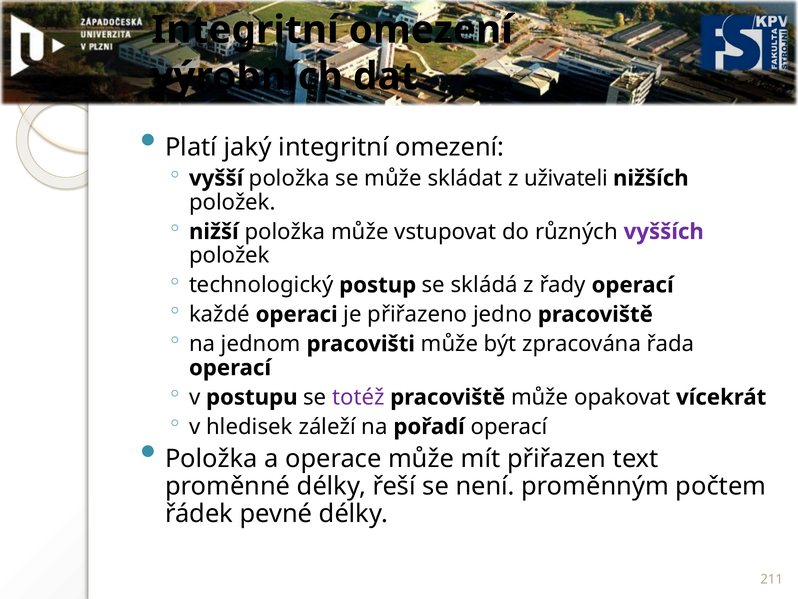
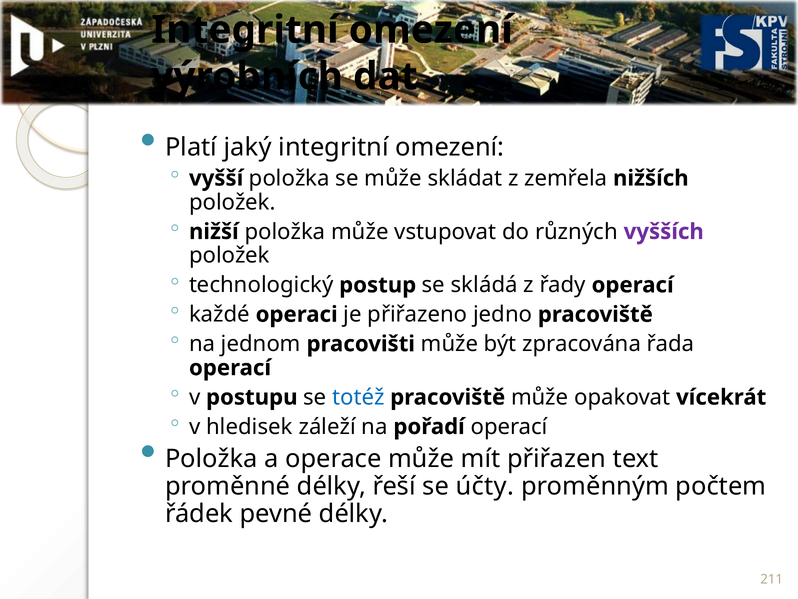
uživateli: uživateli -> zemřela
totéž colour: purple -> blue
není: není -> účty
